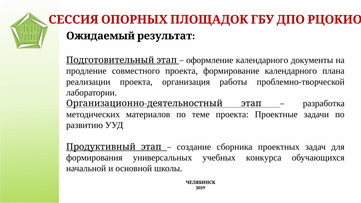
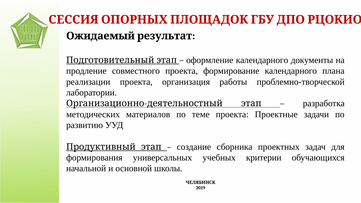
конкурса: конкурса -> критерии
